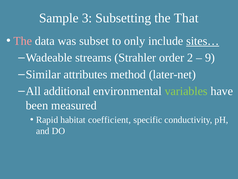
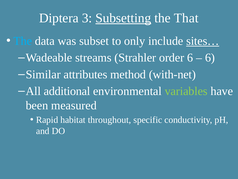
Sample: Sample -> Diptera
Subsetting underline: none -> present
The at (23, 41) colour: pink -> light blue
order 2: 2 -> 6
9 at (210, 58): 9 -> 6
later-net: later-net -> with-net
coefficient: coefficient -> throughout
